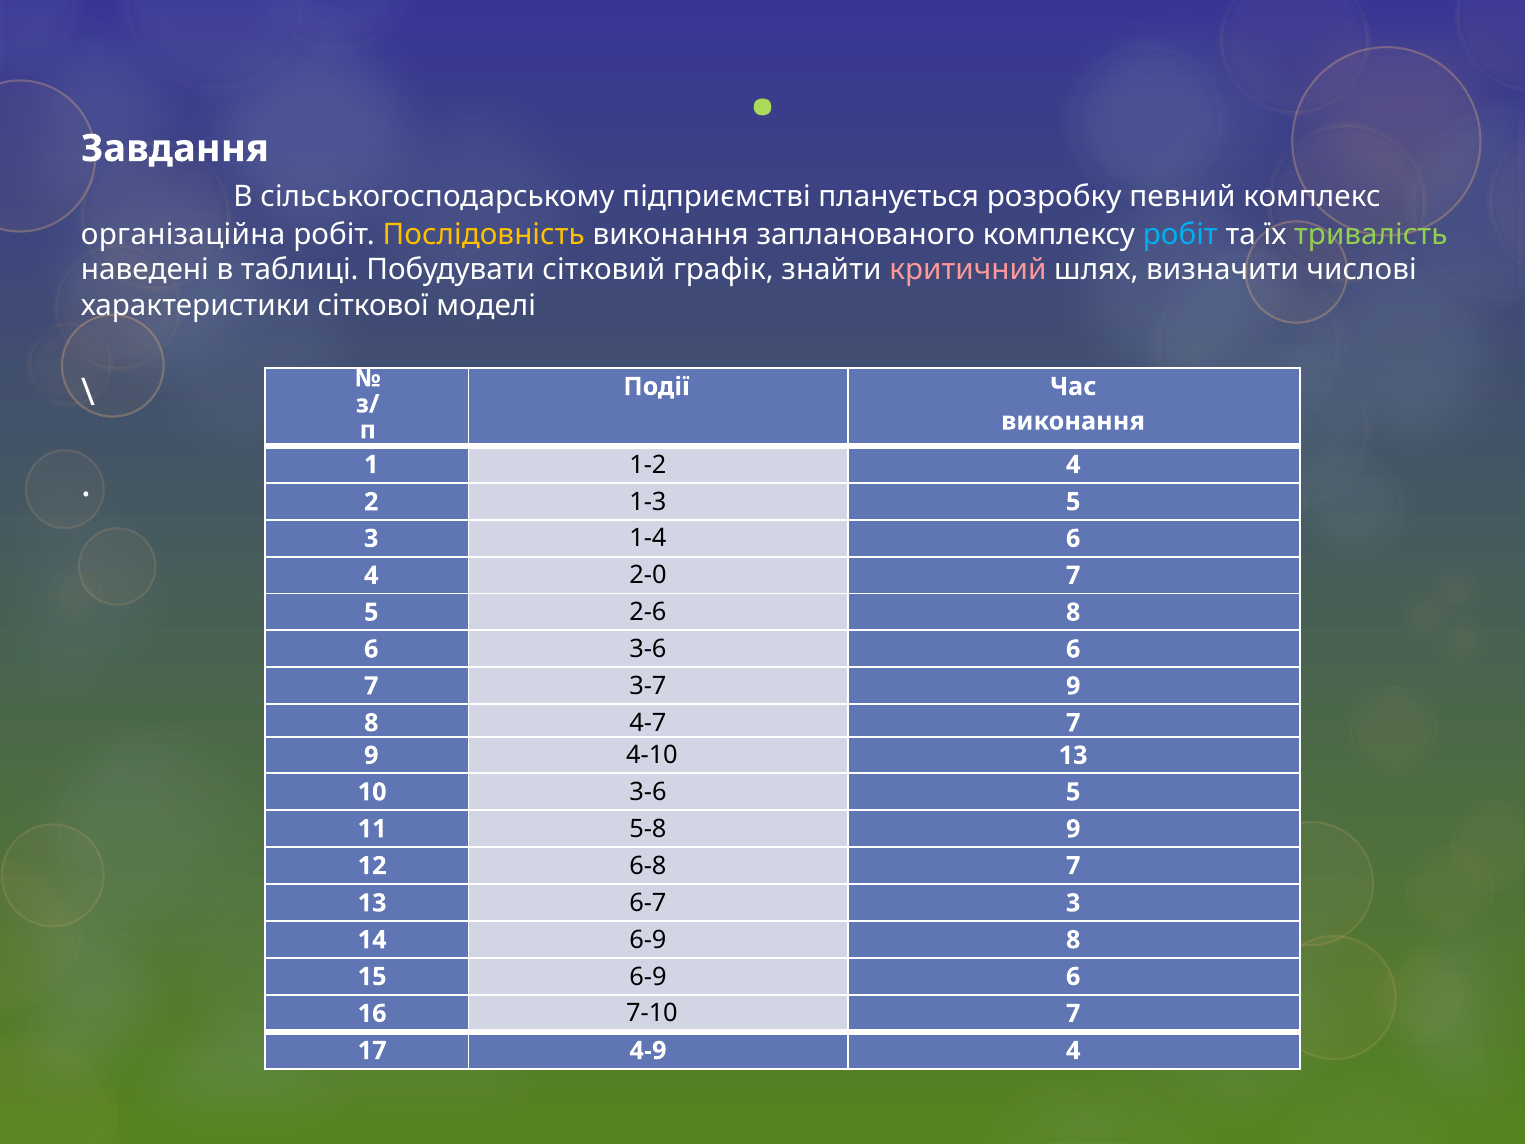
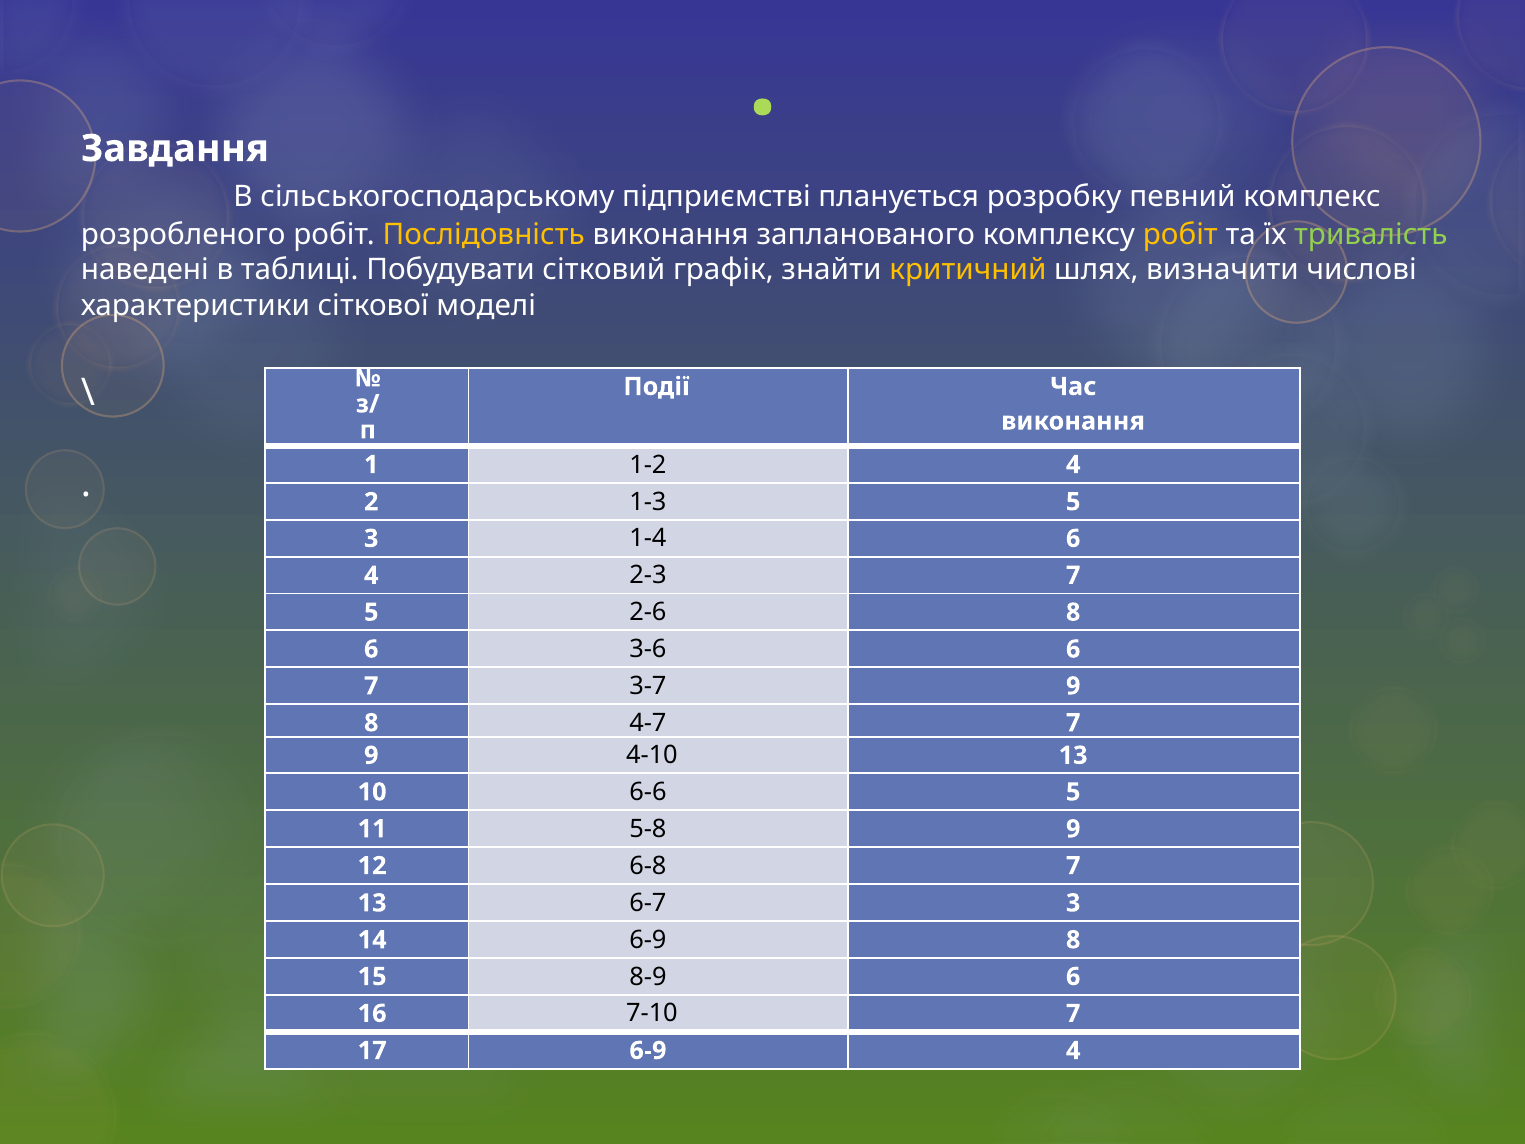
організаційна: організаційна -> розробленого
робіт at (1180, 234) colour: light blue -> yellow
критичний colour: pink -> yellow
2-0: 2-0 -> 2-3
3-6 at (648, 792): 3-6 -> 6-6
6-9 at (648, 976): 6-9 -> 8-9
17 4-9: 4-9 -> 6-9
